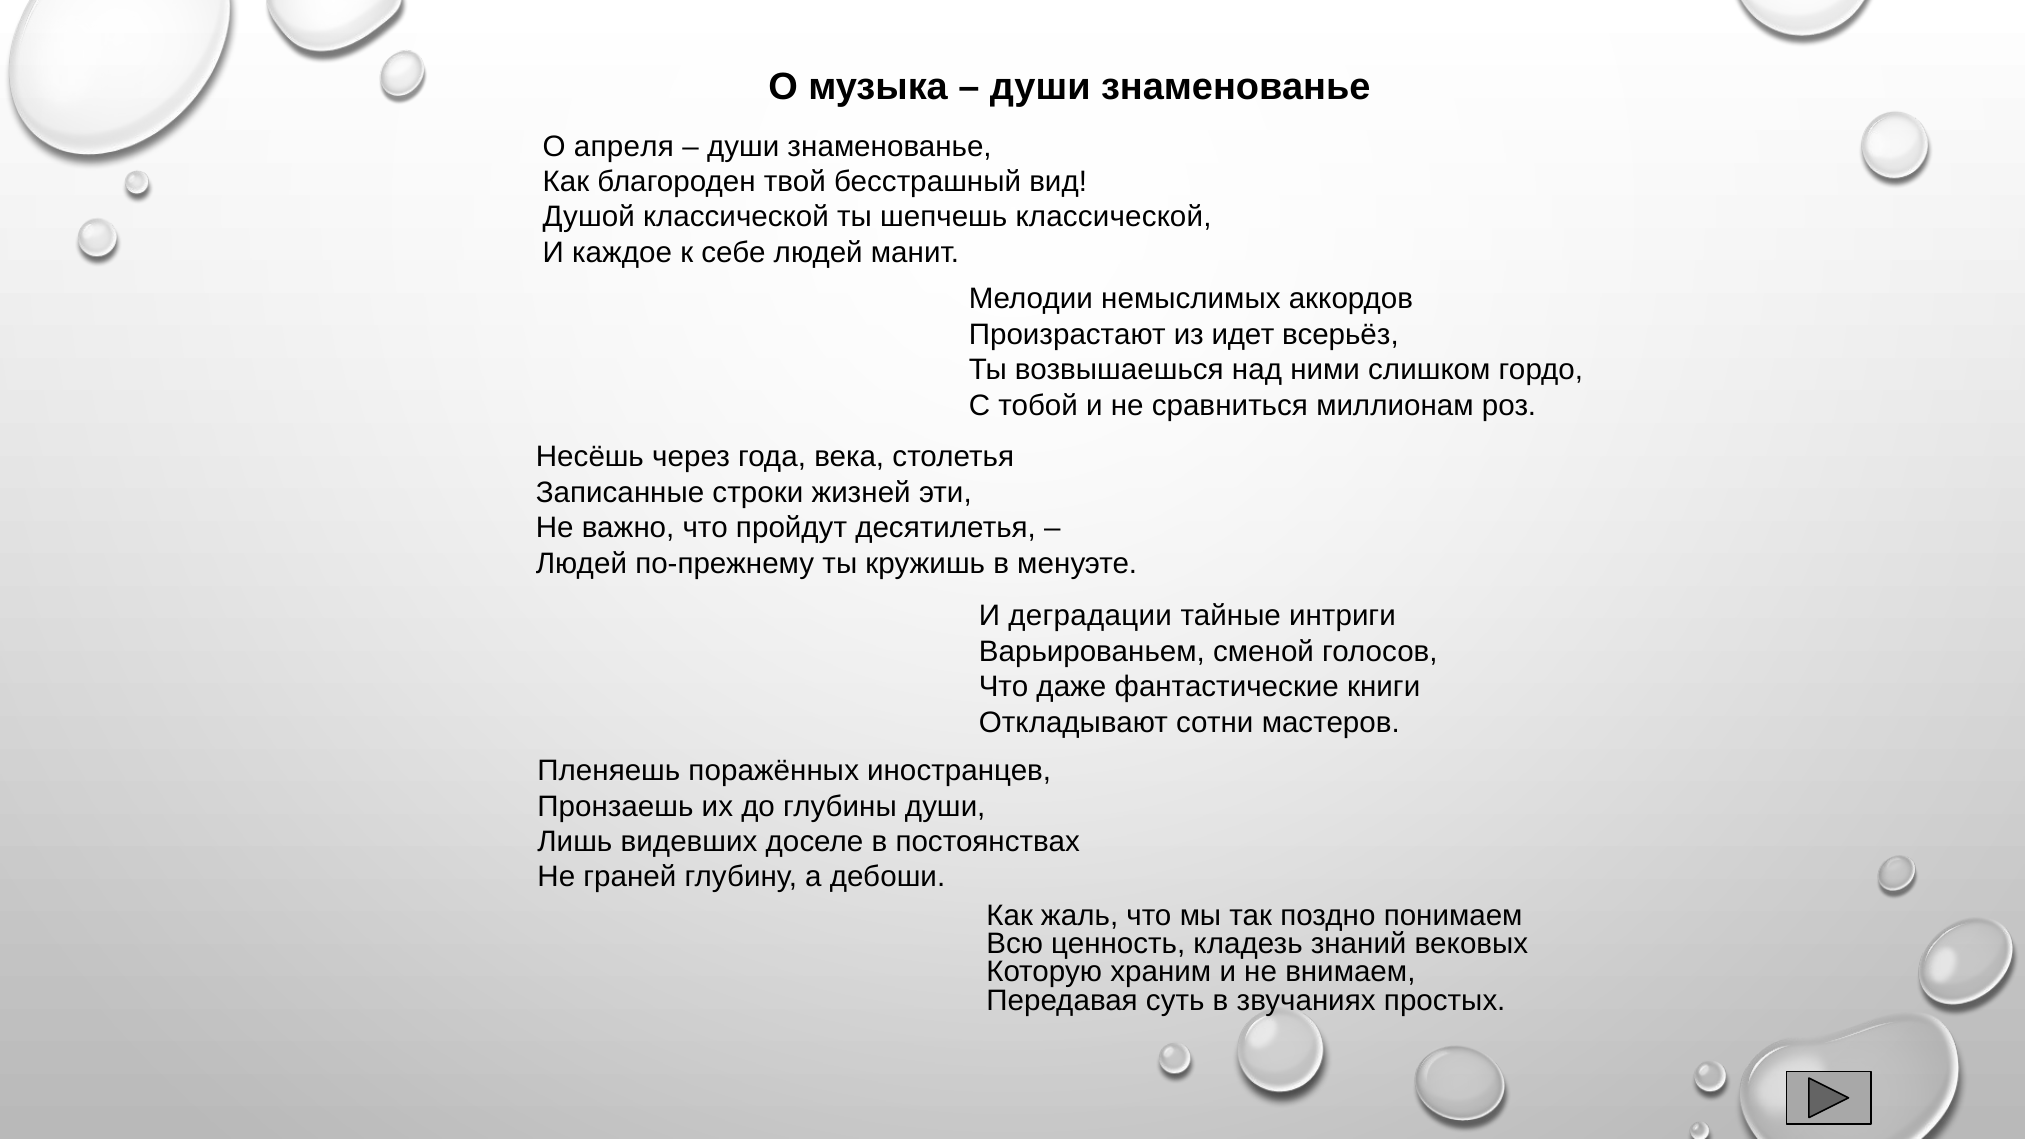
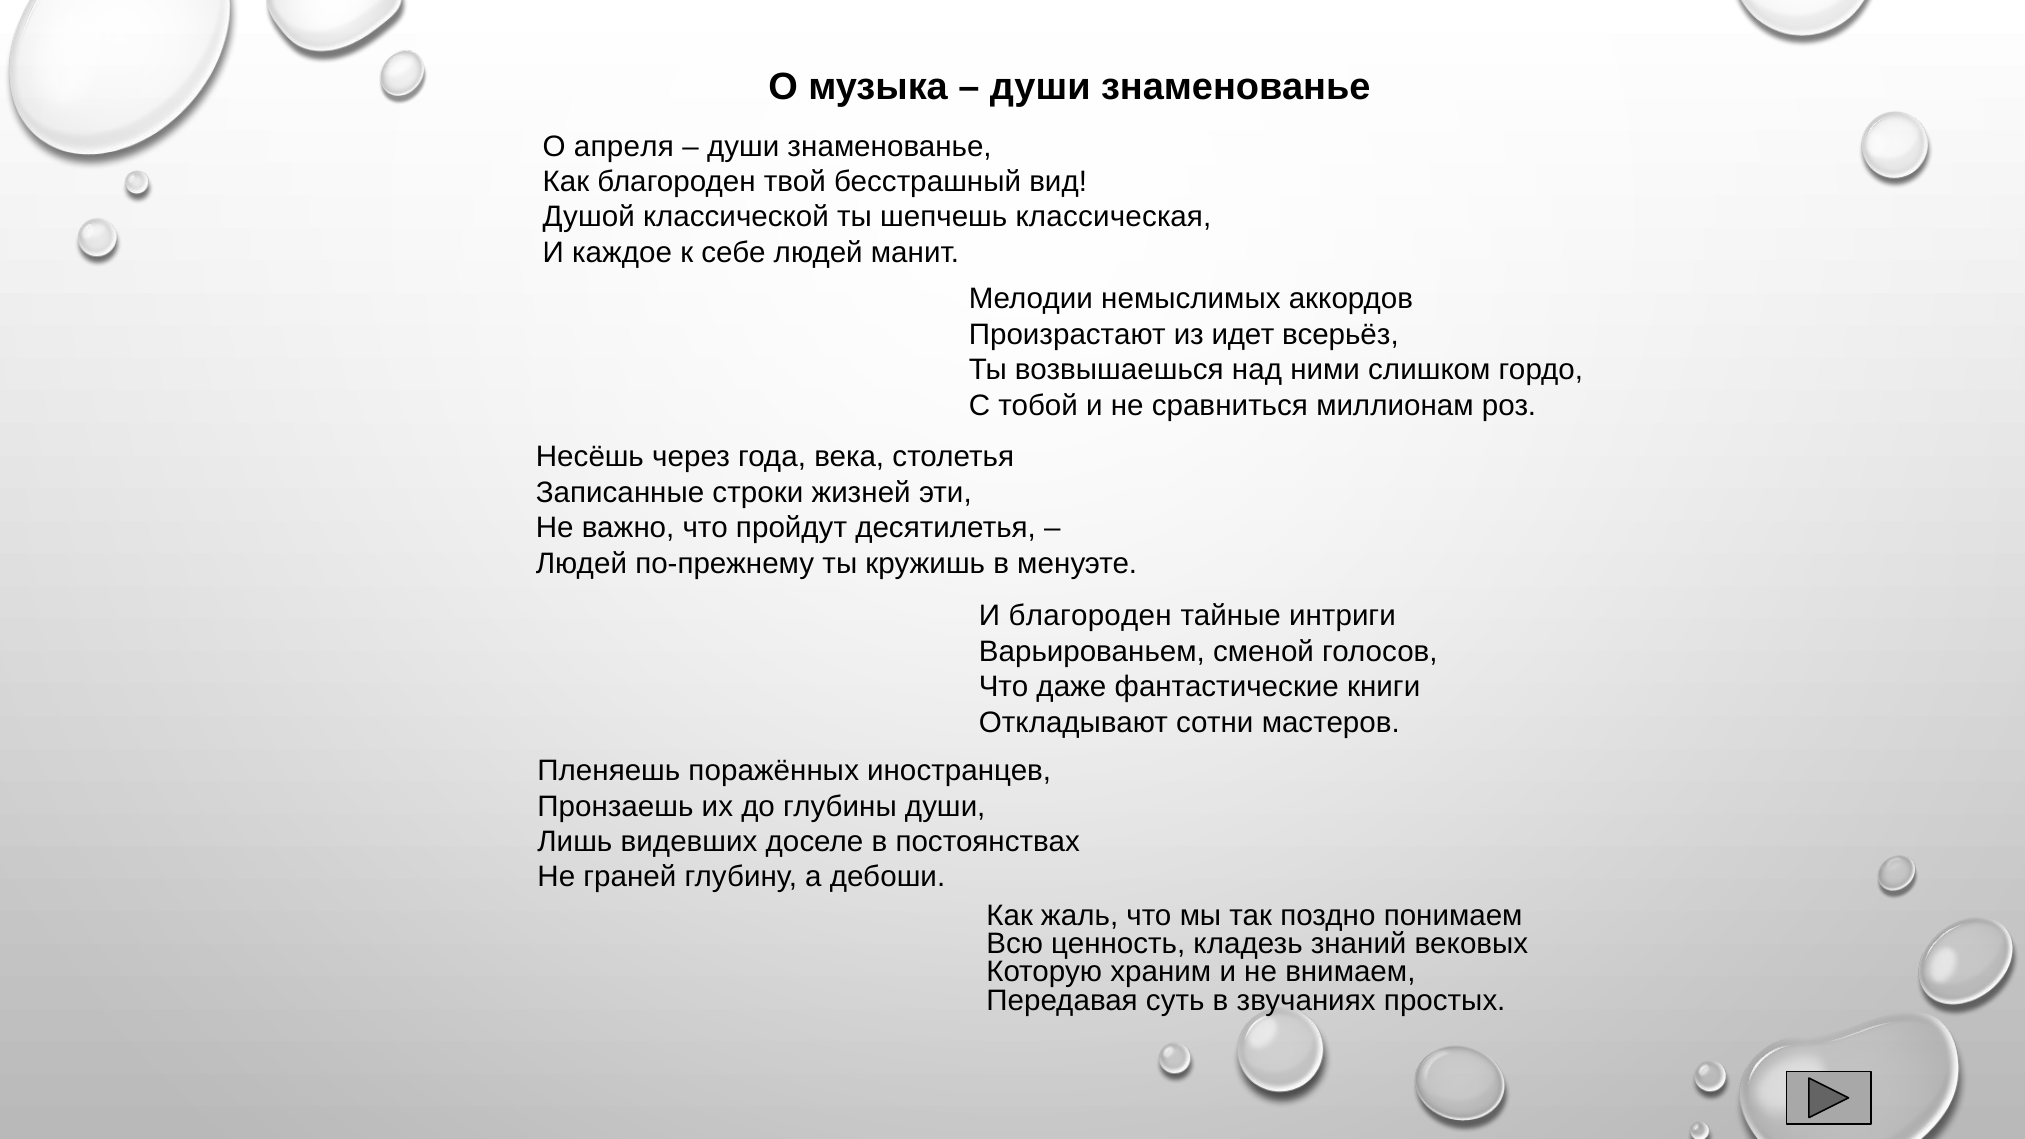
шепчешь классической: классической -> классическая
И деградации: деградации -> благороден
